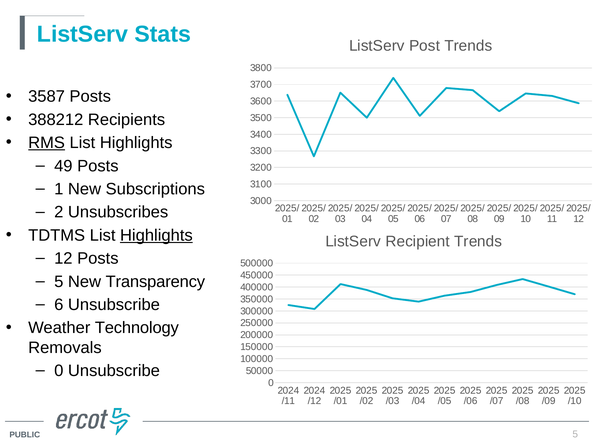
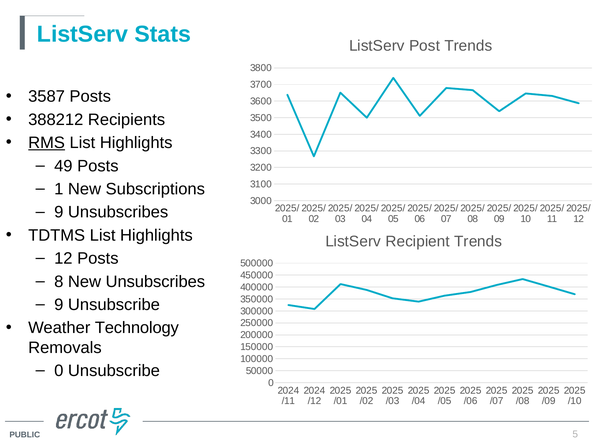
2 at (59, 212): 2 -> 9
Highlights at (156, 235) underline: present -> none
5 at (59, 282): 5 -> 8
New Transparency: Transparency -> Unsubscribes
6 at (59, 305): 6 -> 9
